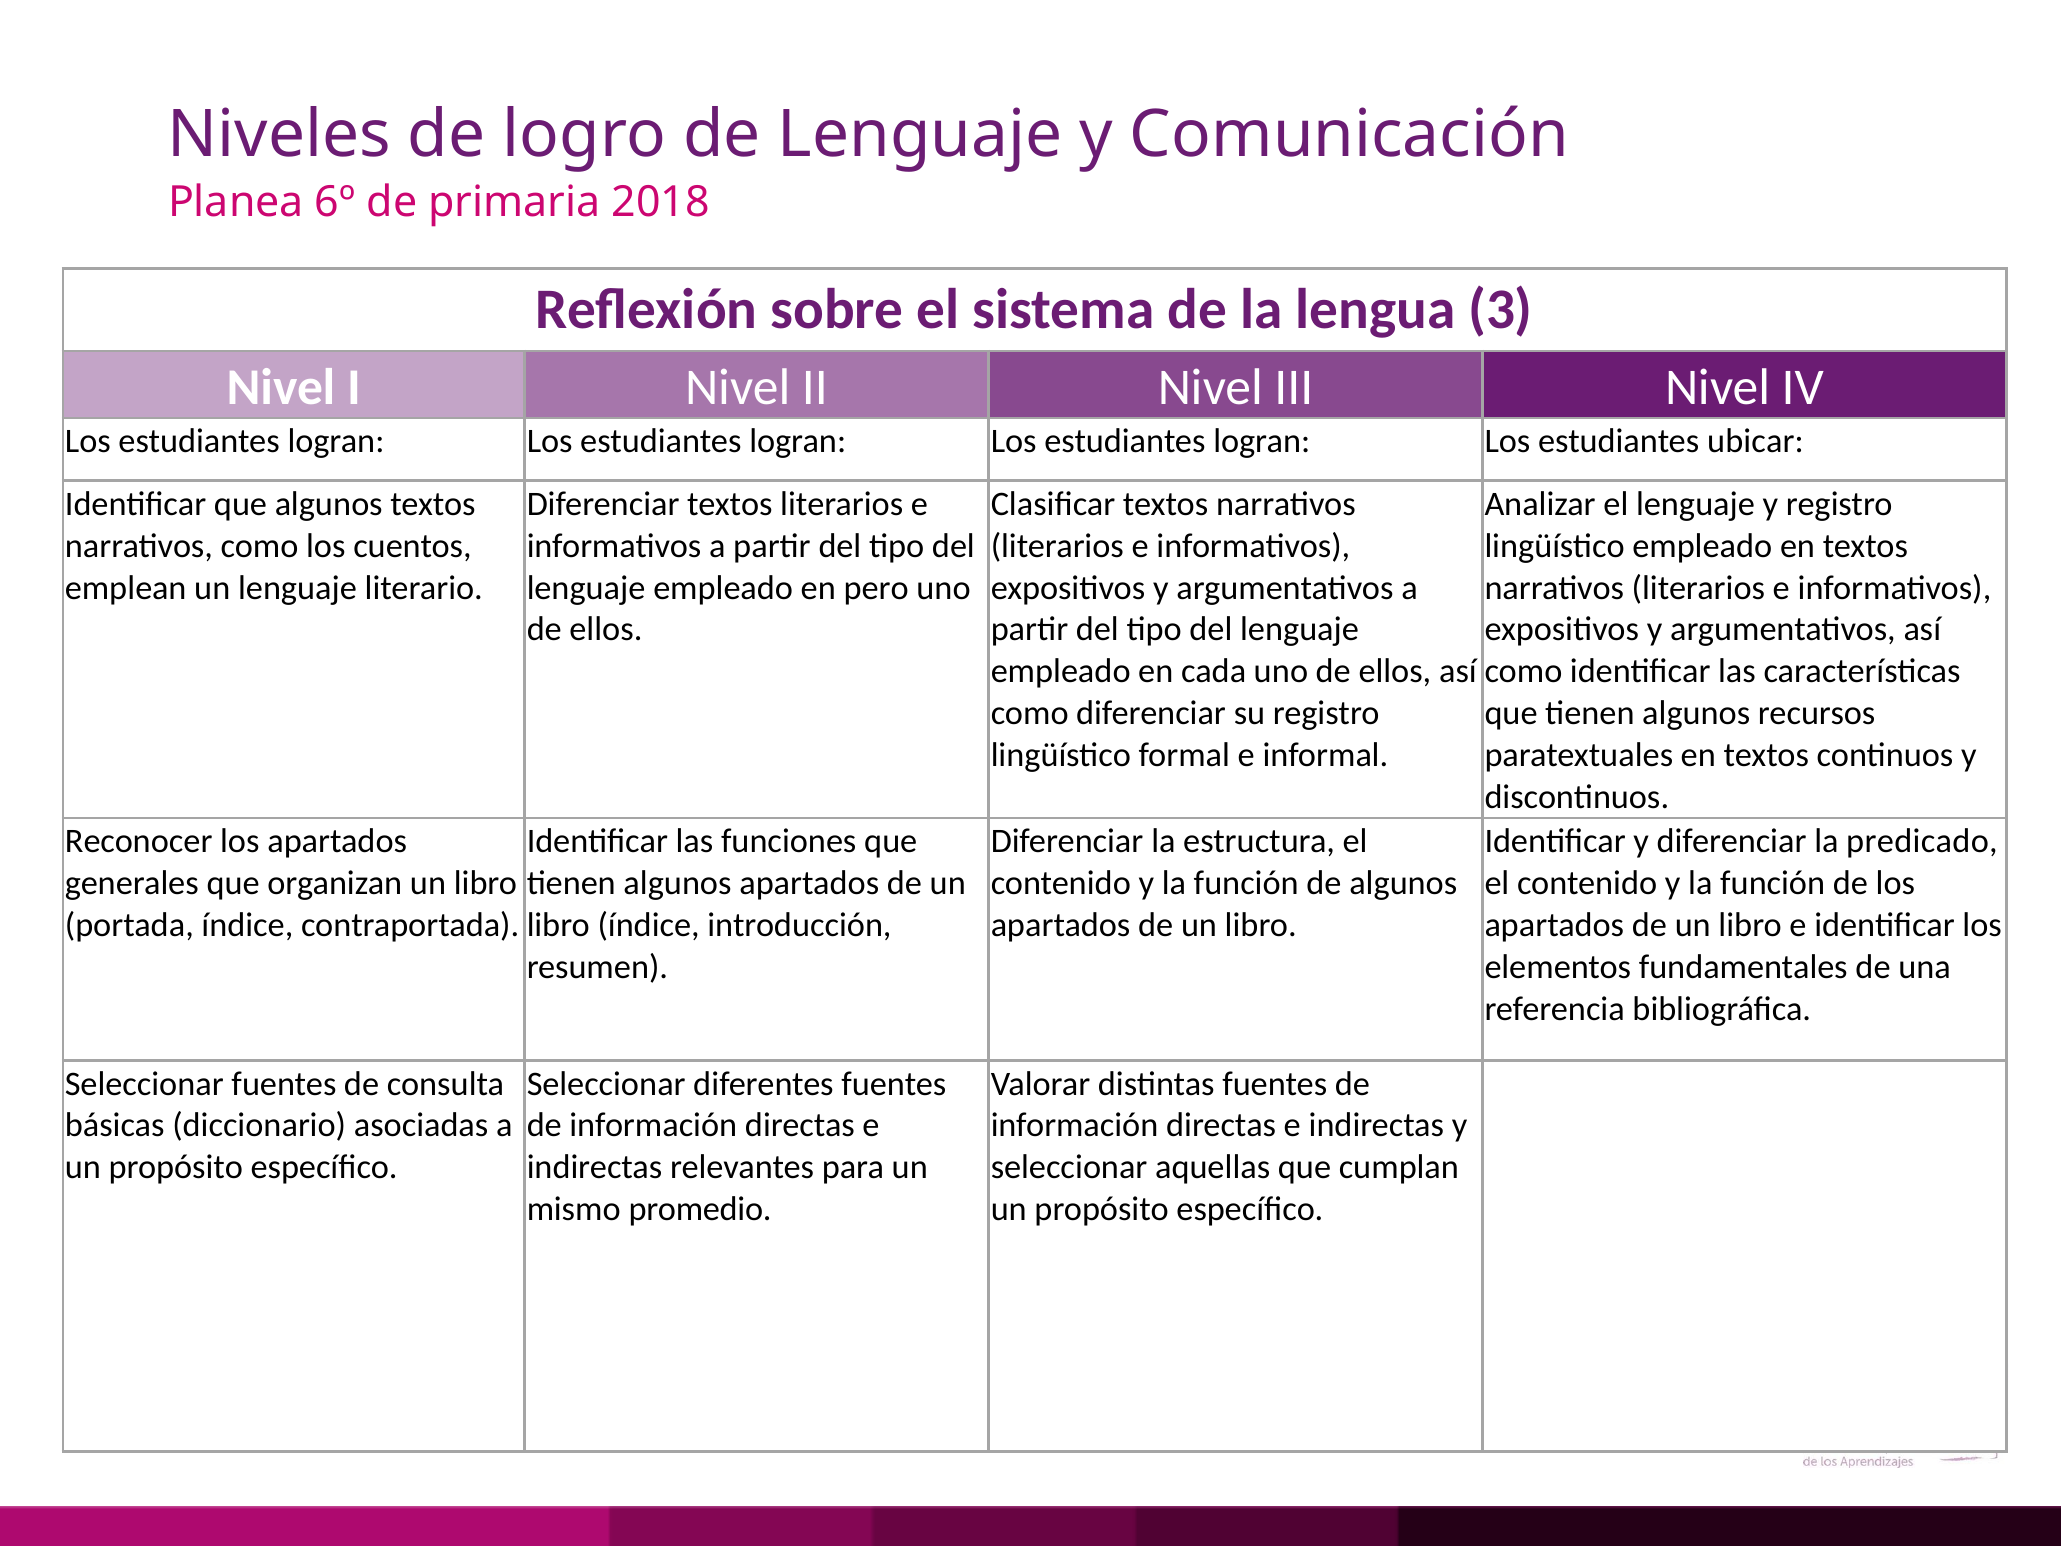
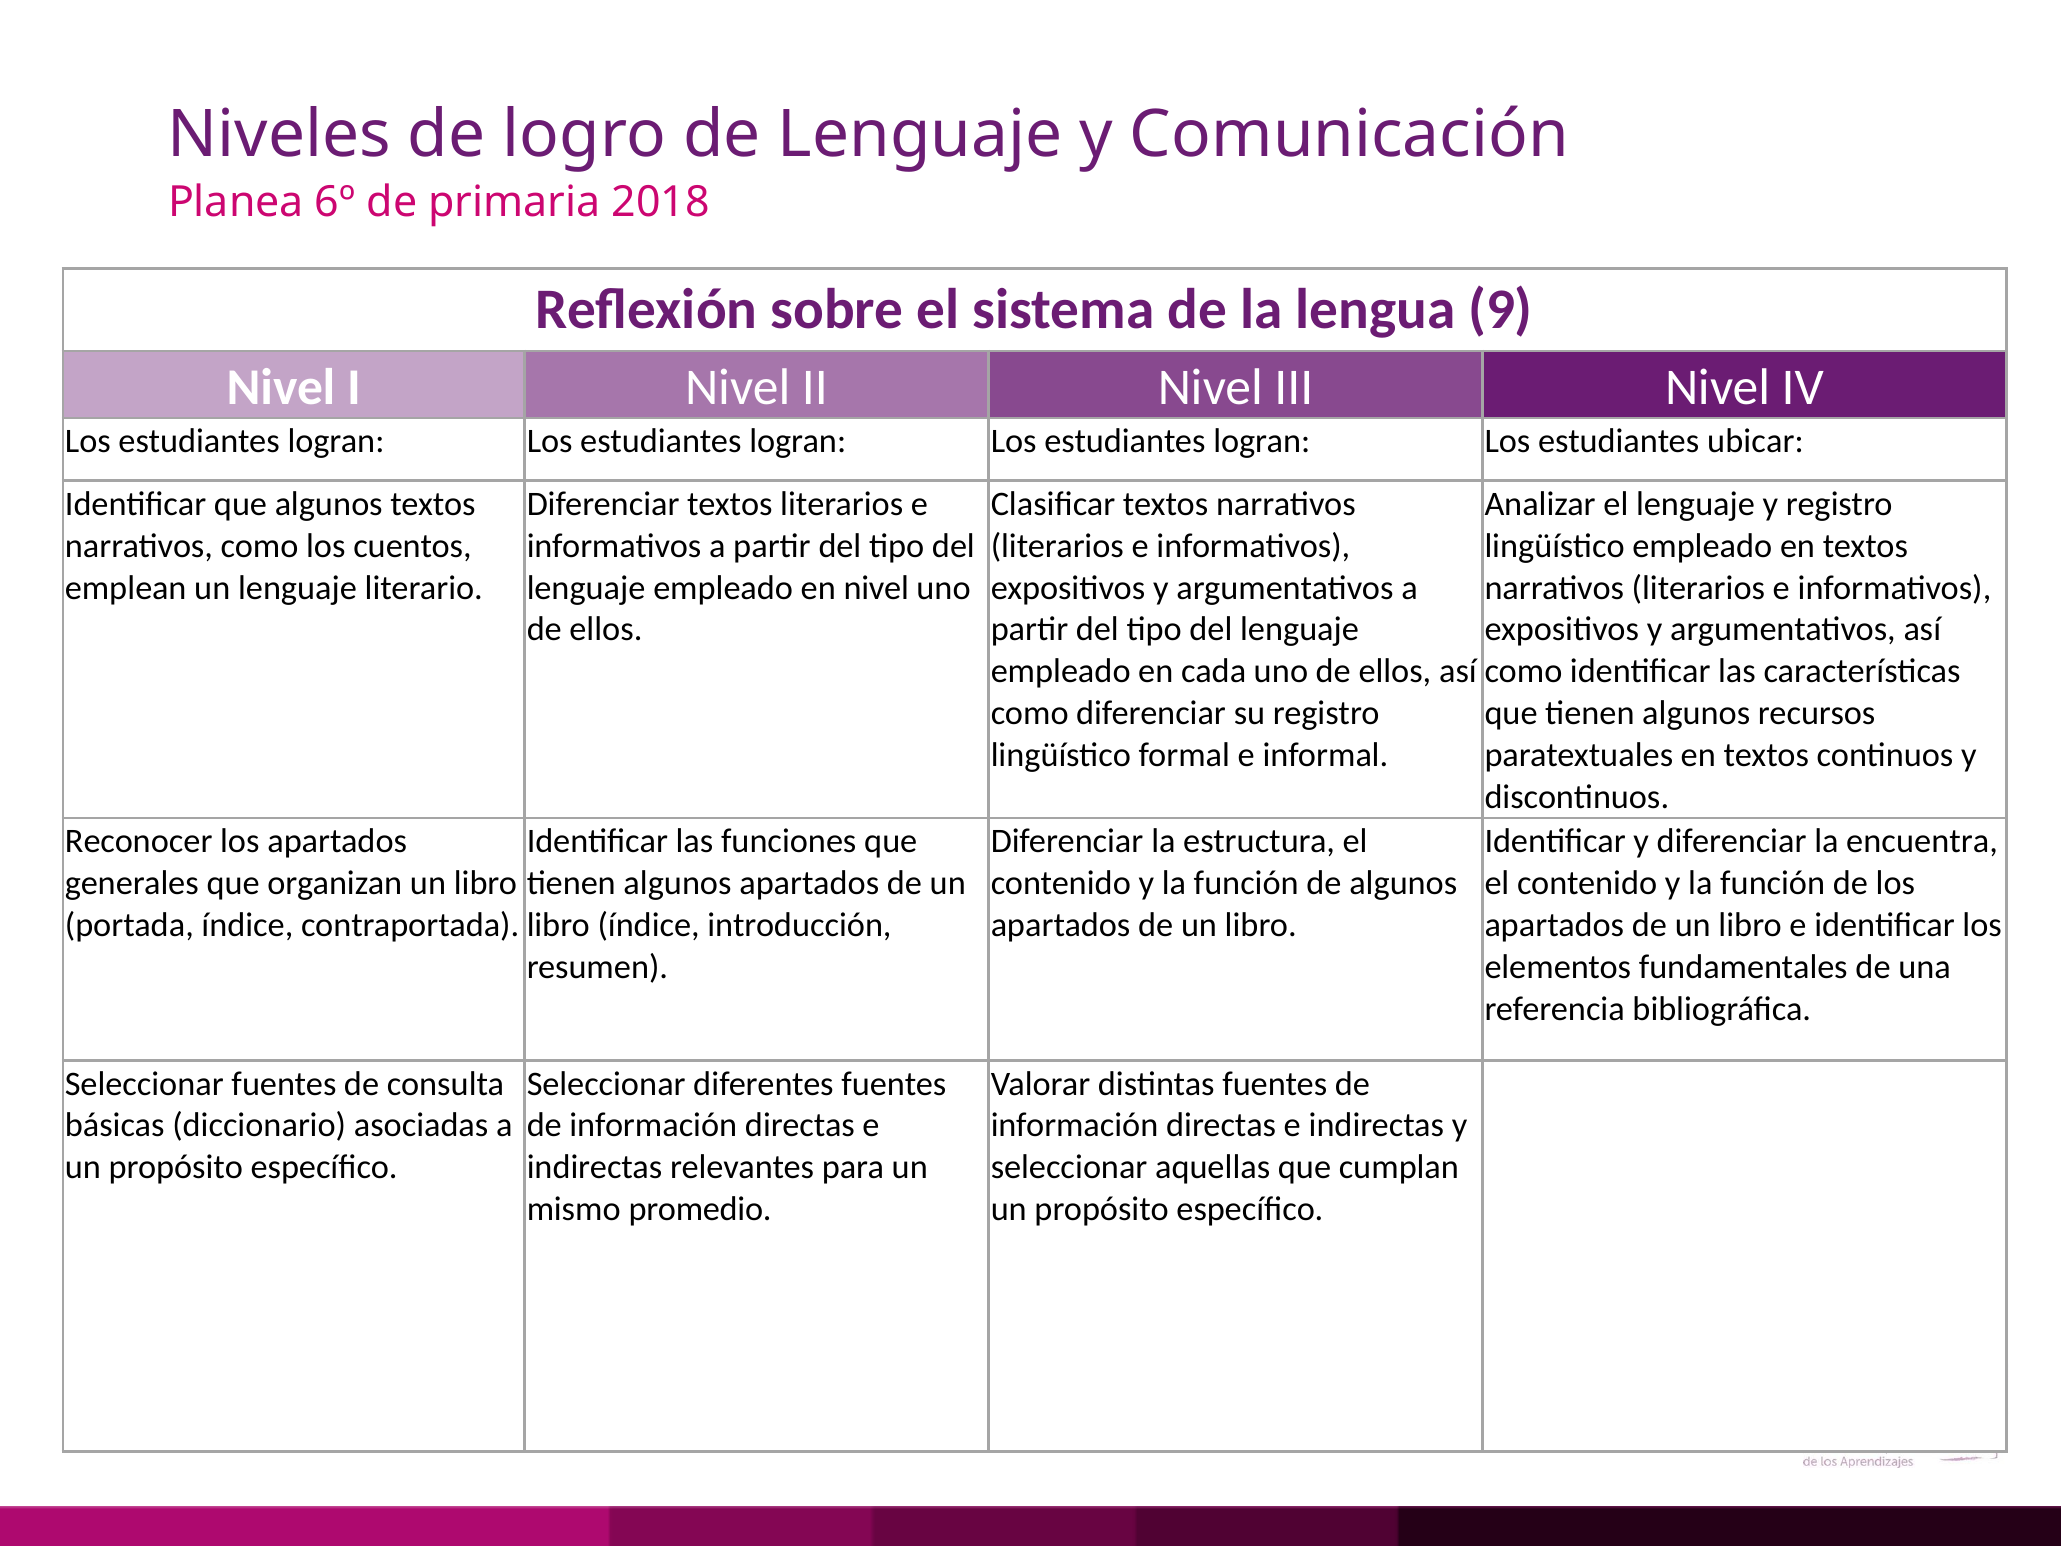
3: 3 -> 9
en pero: pero -> nivel
predicado: predicado -> encuentra
